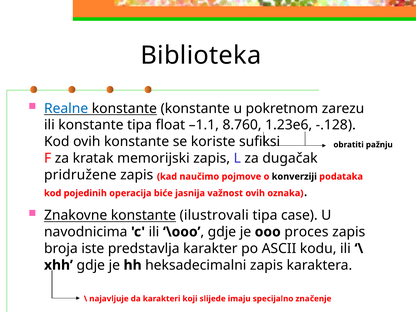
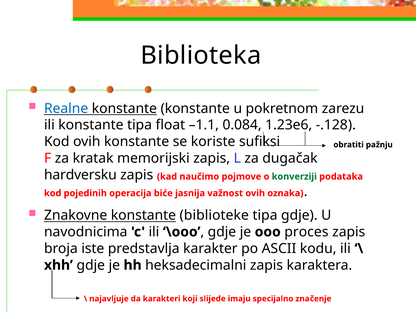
8.760: 8.760 -> 0.084
pridružene: pridružene -> hardversku
konverziji colour: black -> green
ilustrovali: ilustrovali -> biblioteke
tipa case: case -> gdje
